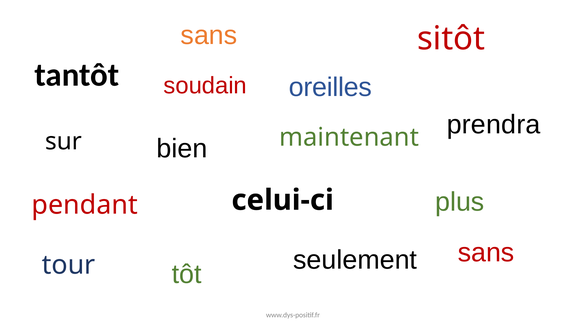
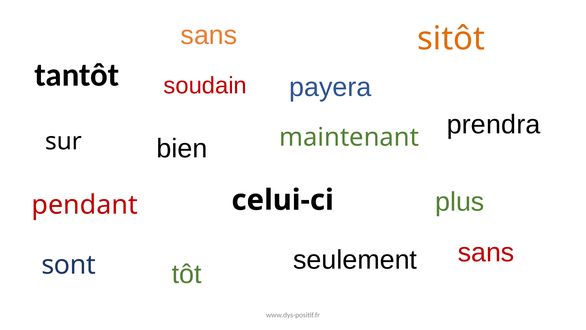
sitôt colour: red -> orange
oreilles: oreilles -> payera
tour: tour -> sont
